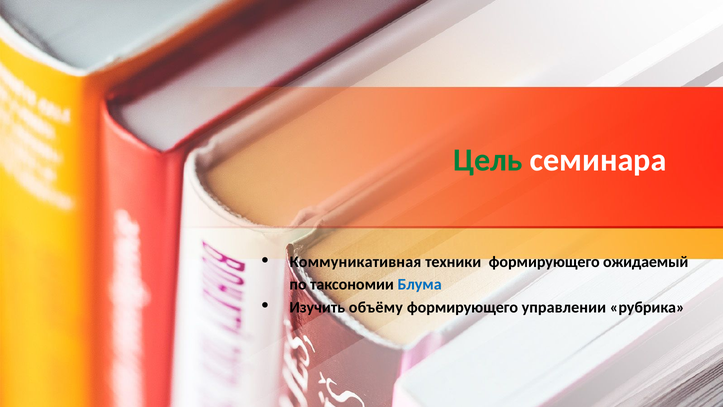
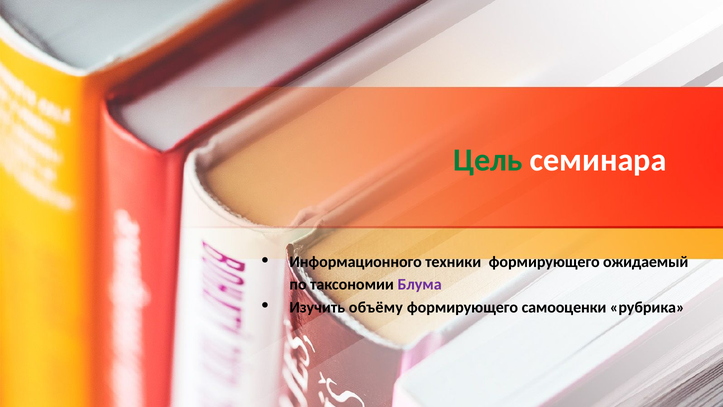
Коммуникативная: Коммуникативная -> Информационного
Блума colour: blue -> purple
управлении: управлении -> самооценки
